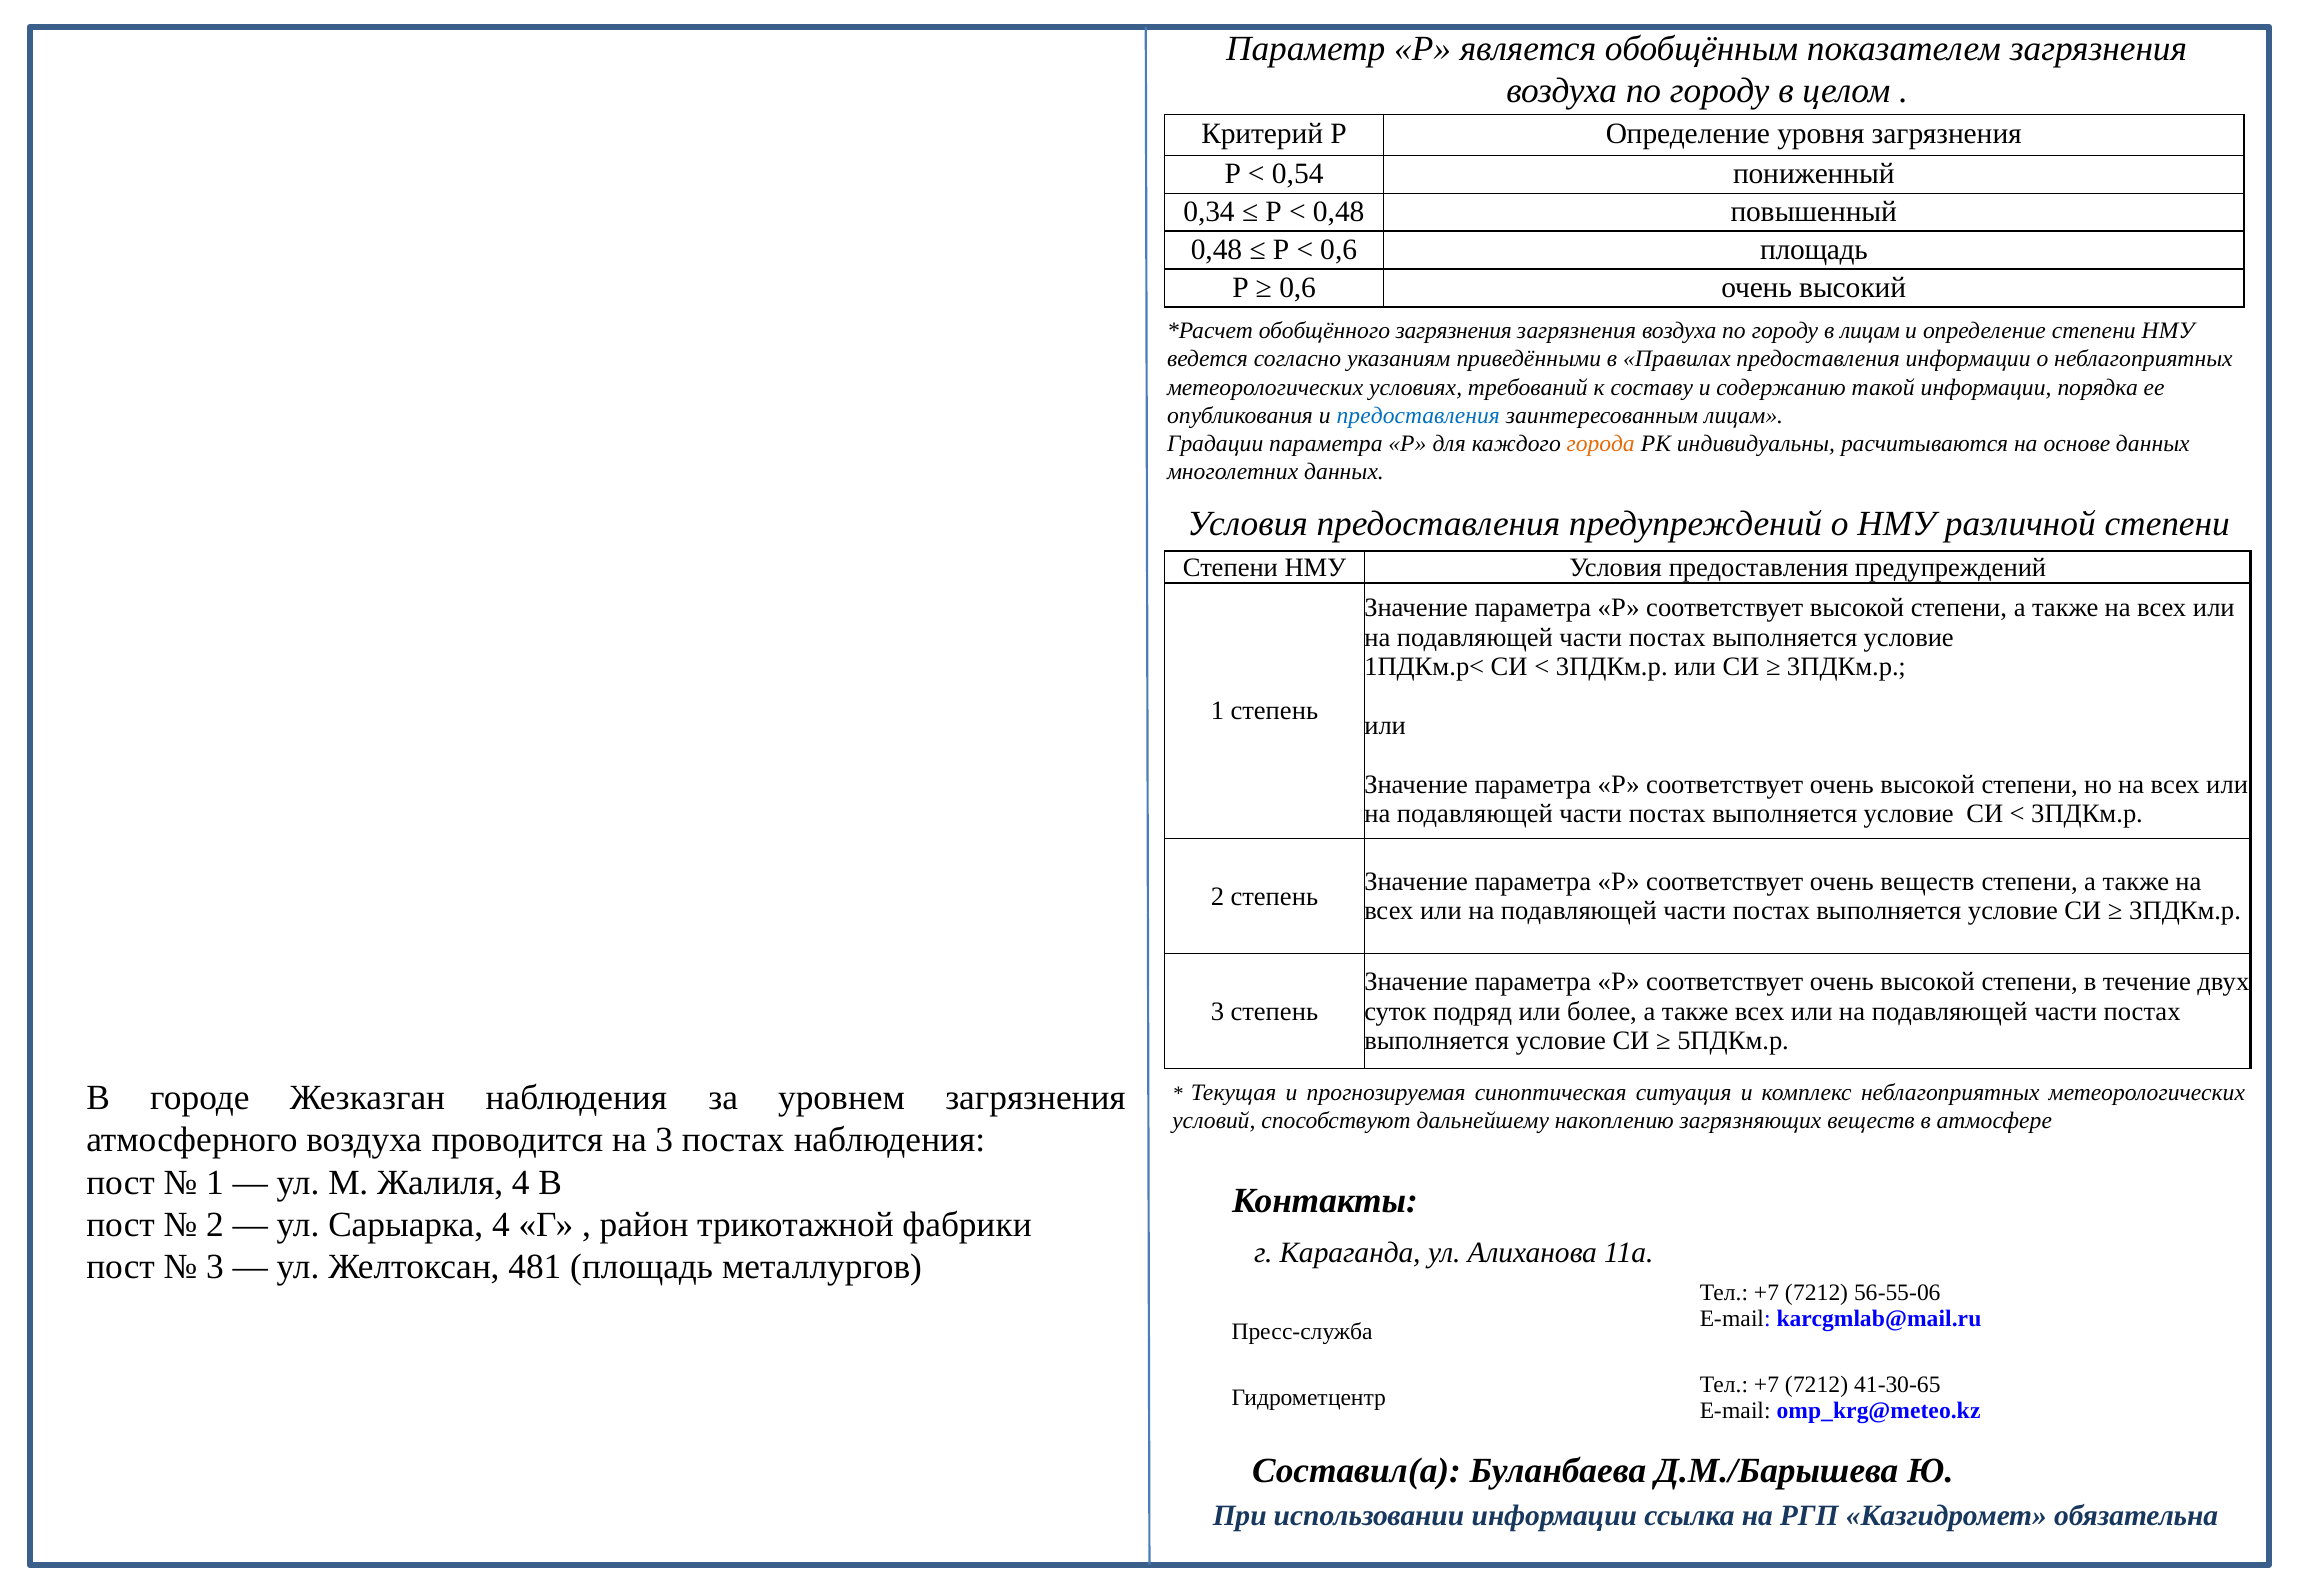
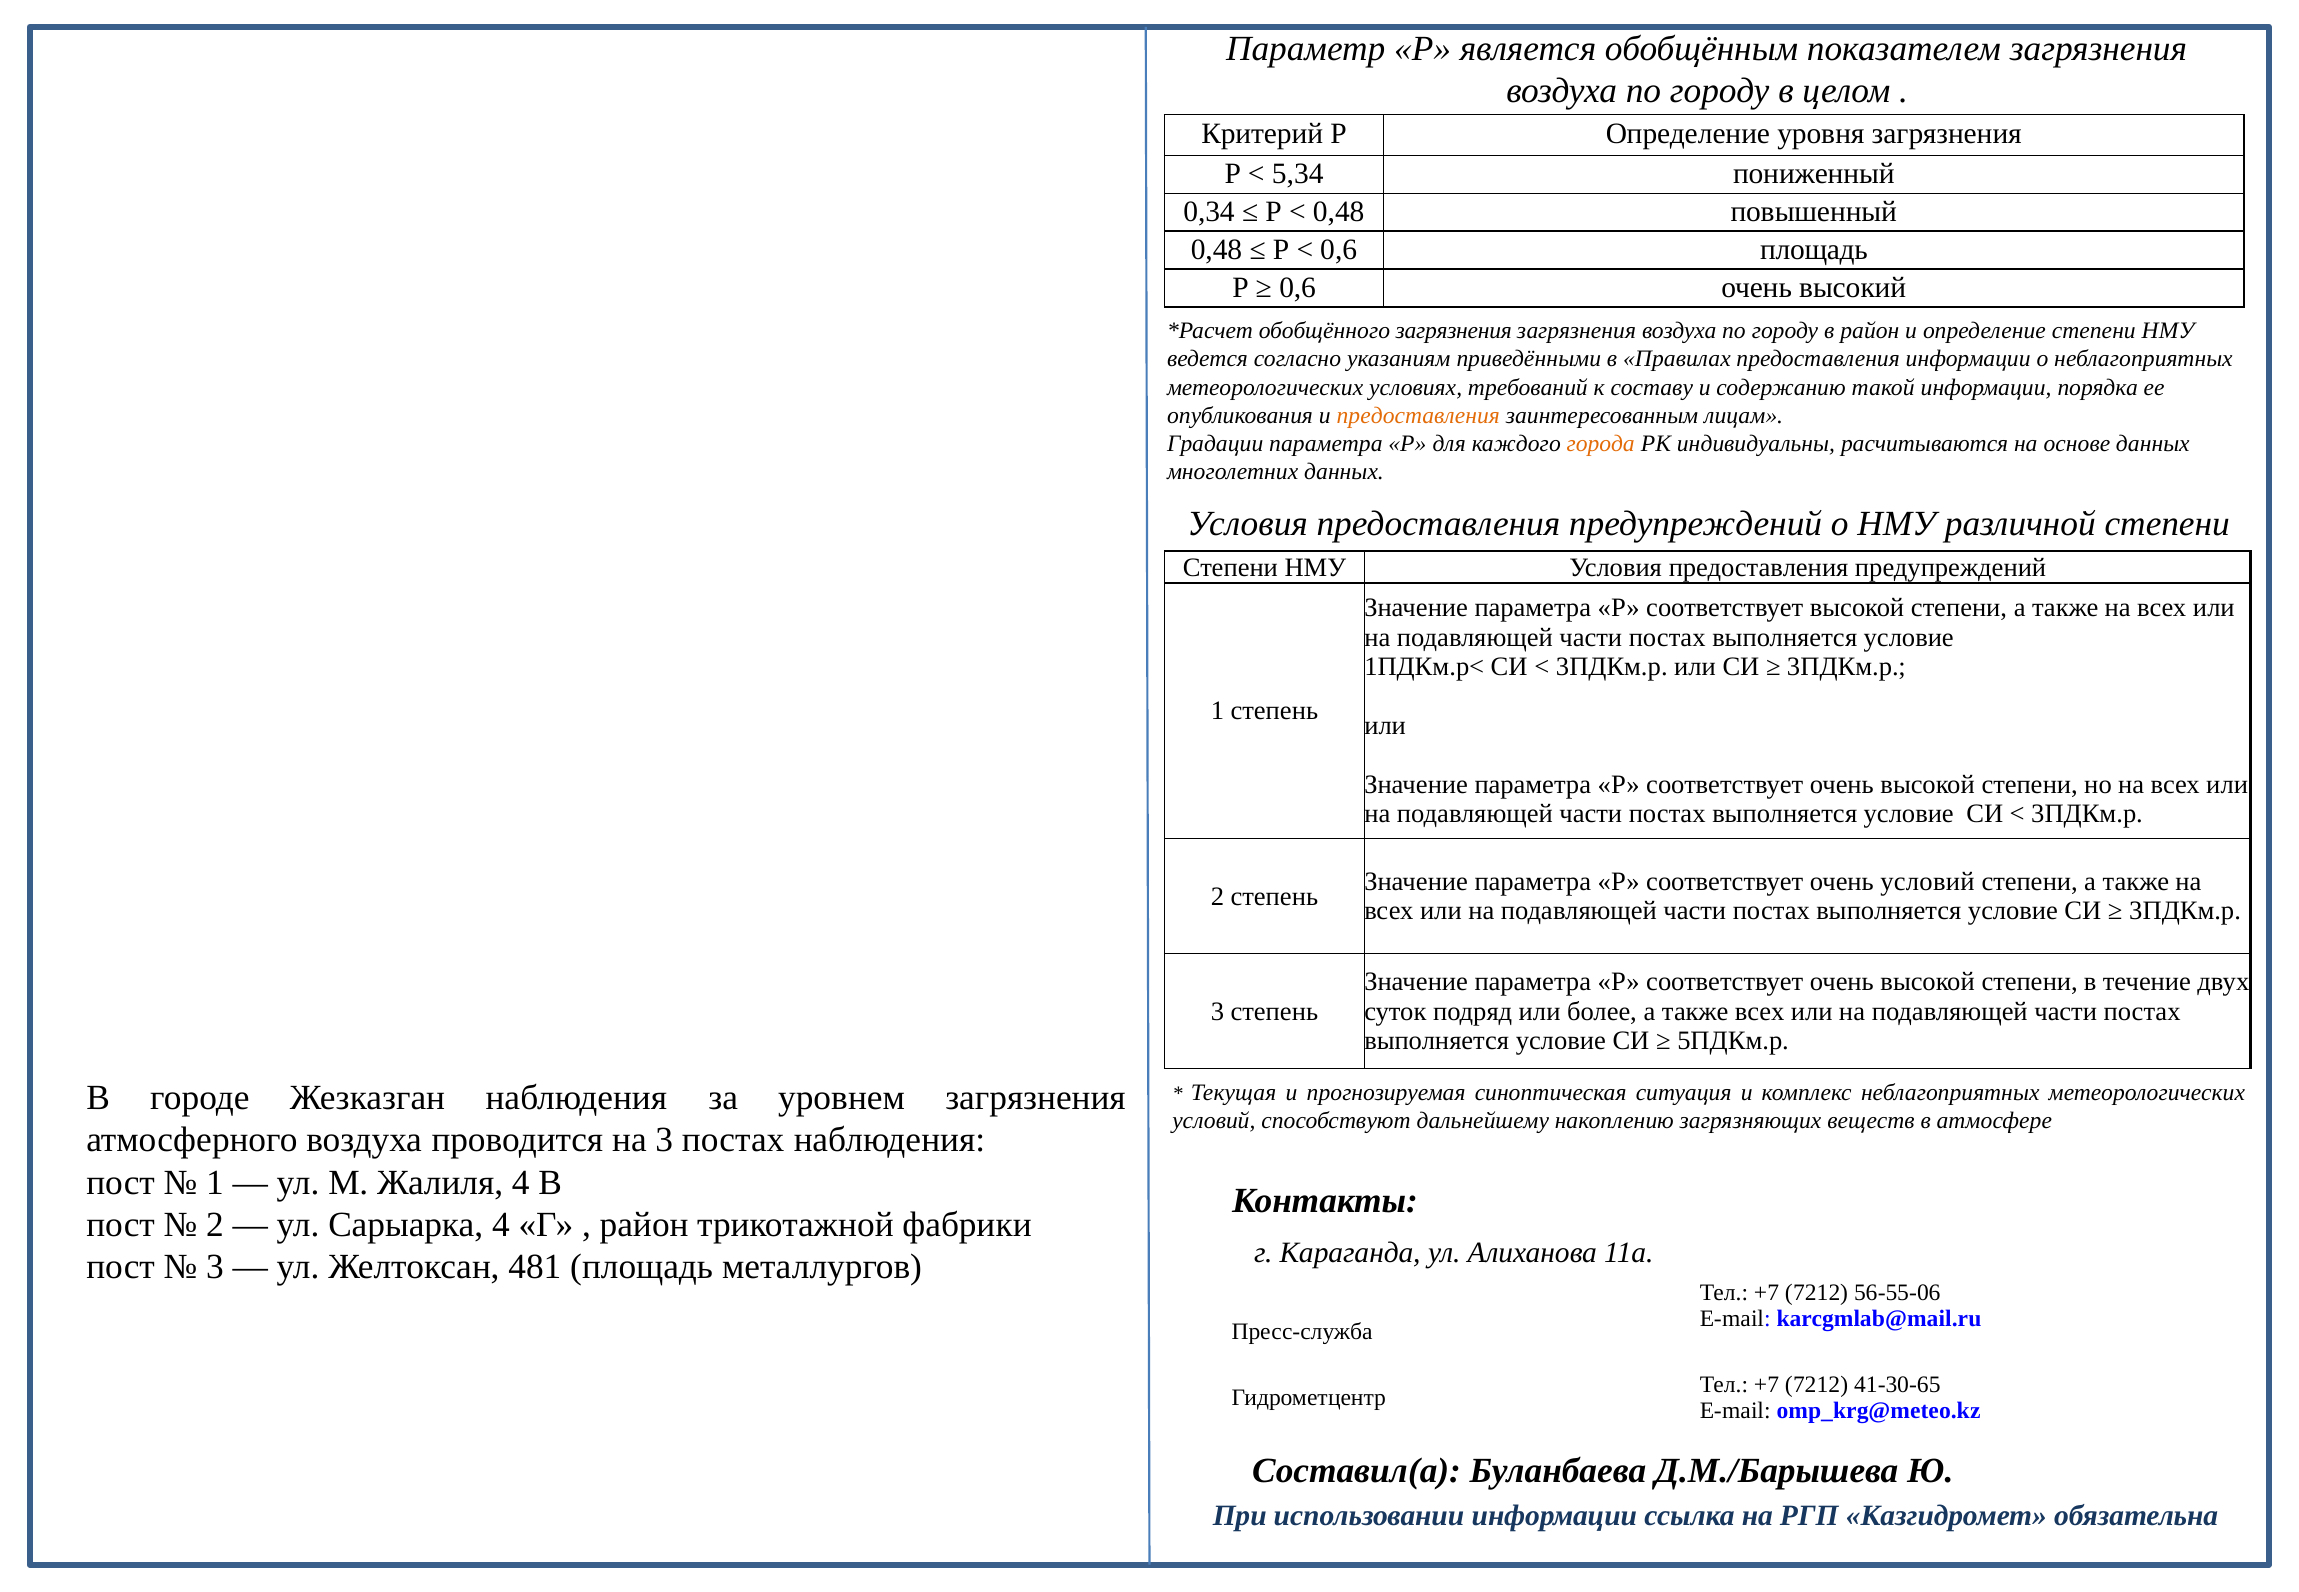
0,54: 0,54 -> 5,34
в лицам: лицам -> район
предоставления at (1418, 415) colour: blue -> orange
очень веществ: веществ -> условий
